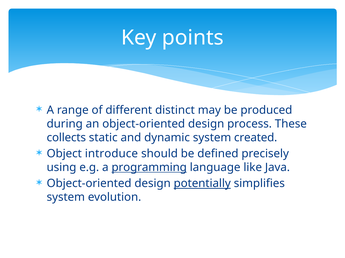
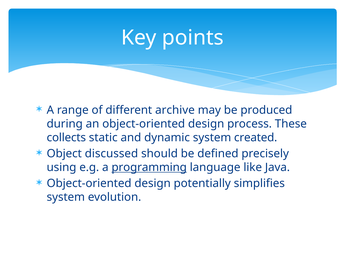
distinct: distinct -> archive
introduce: introduce -> discussed
potentially underline: present -> none
